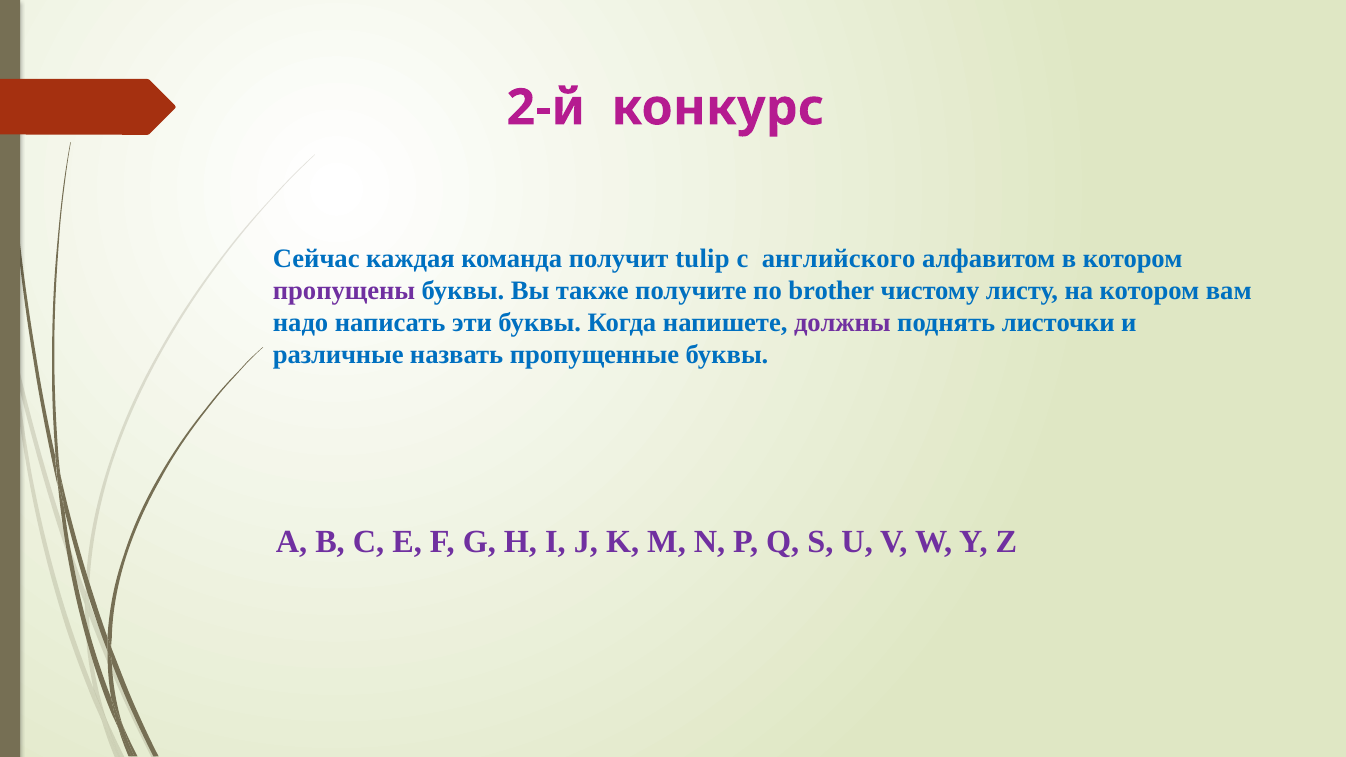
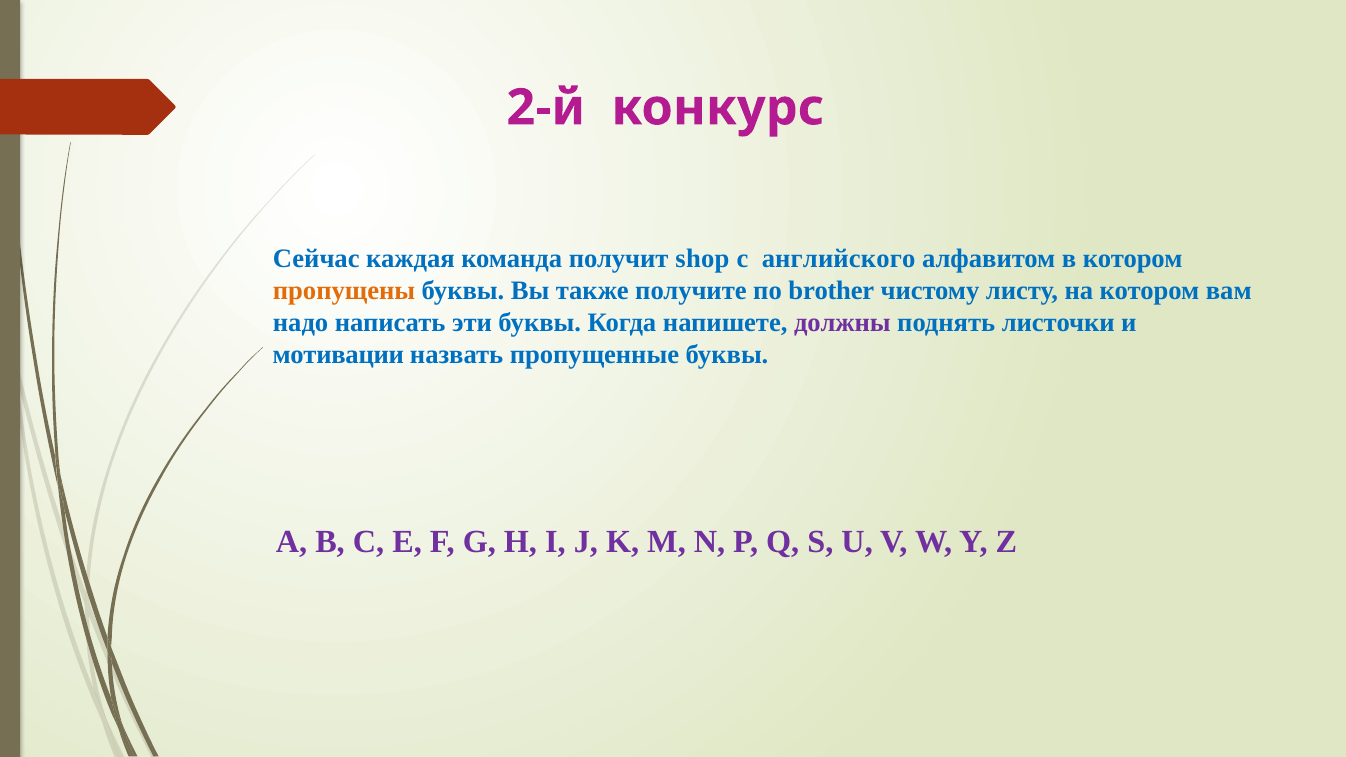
tulip: tulip -> shop
пропущены colour: purple -> orange
различные: различные -> мотивации
